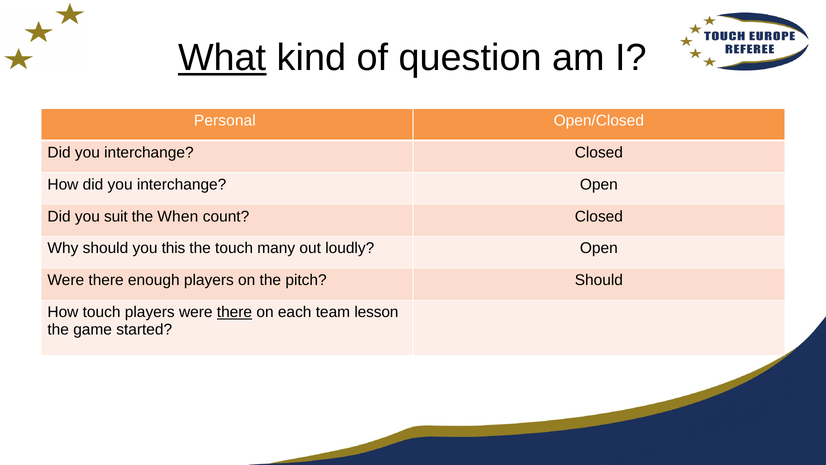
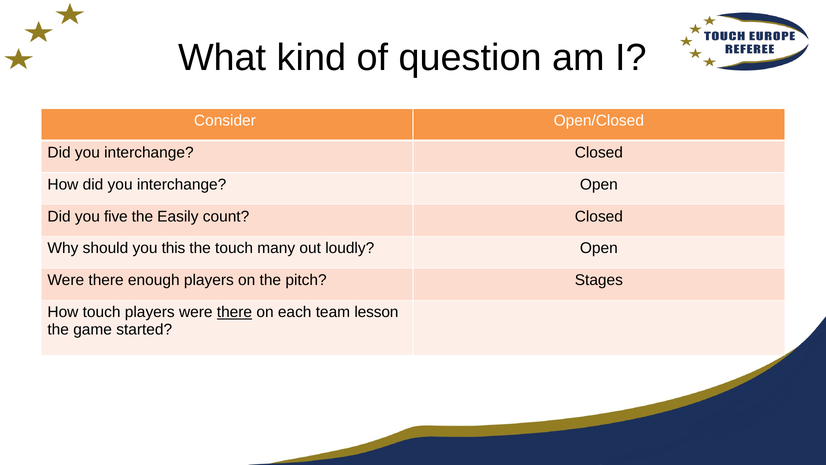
What underline: present -> none
Personal: Personal -> Consider
suit: suit -> five
When: When -> Easily
pitch Should: Should -> Stages
